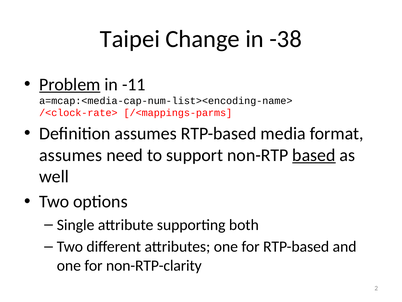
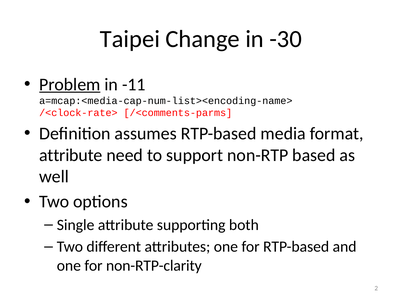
-38: -38 -> -30
/<mappings-parms: /<mappings-parms -> /<comments-parms
assumes at (71, 155): assumes -> attribute
based underline: present -> none
